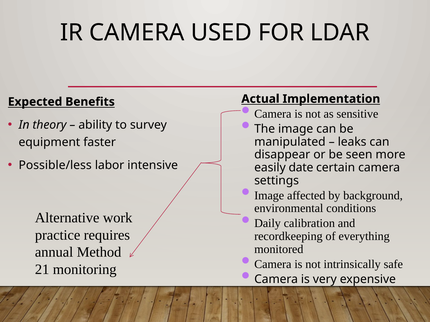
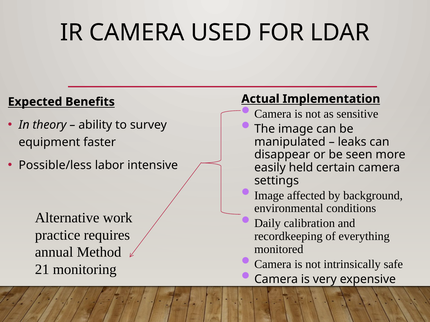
date: date -> held
